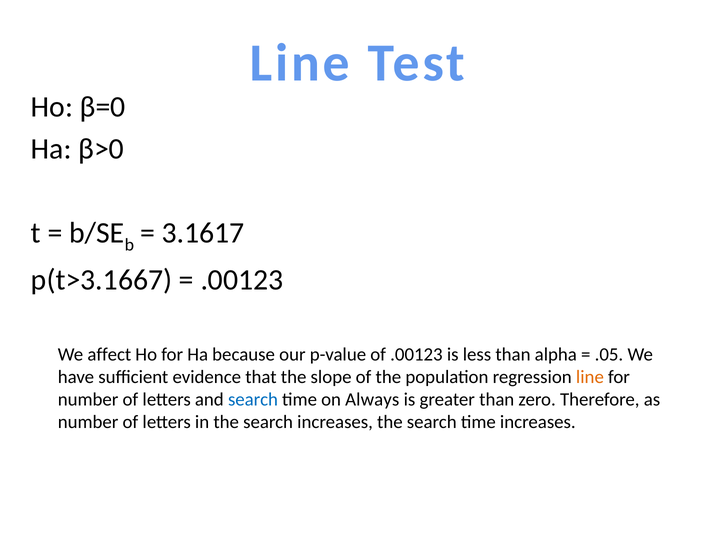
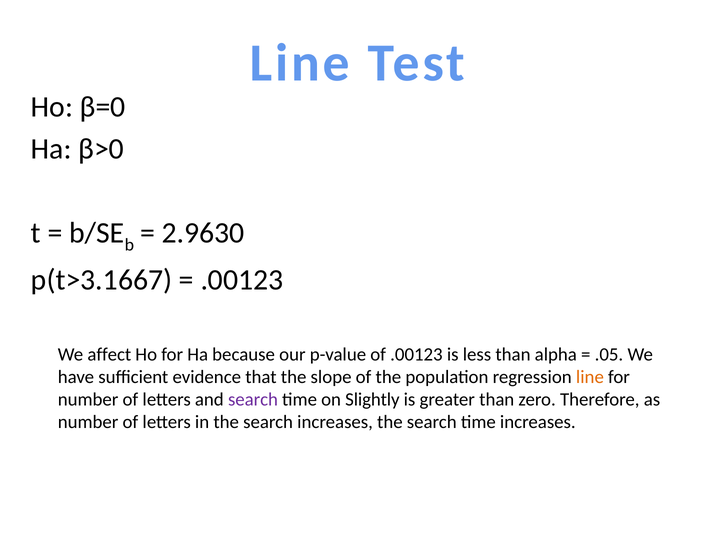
3.1617: 3.1617 -> 2.9630
search at (253, 400) colour: blue -> purple
Always: Always -> Slightly
